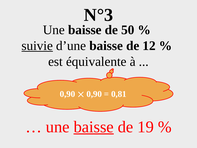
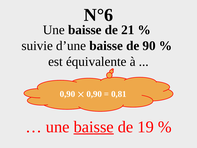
N°3: N°3 -> N°6
50: 50 -> 21
suivie underline: present -> none
12: 12 -> 90
